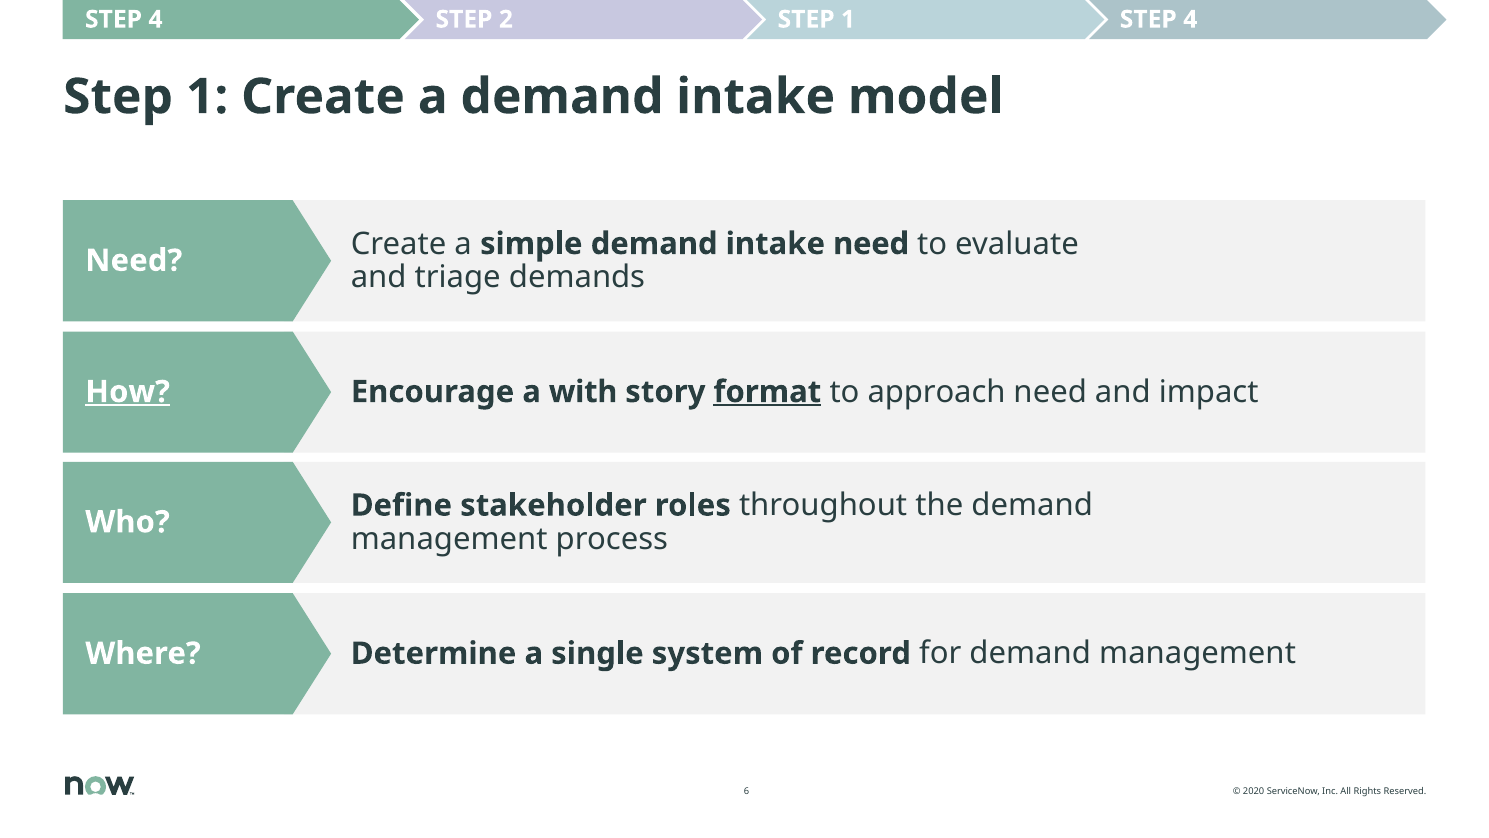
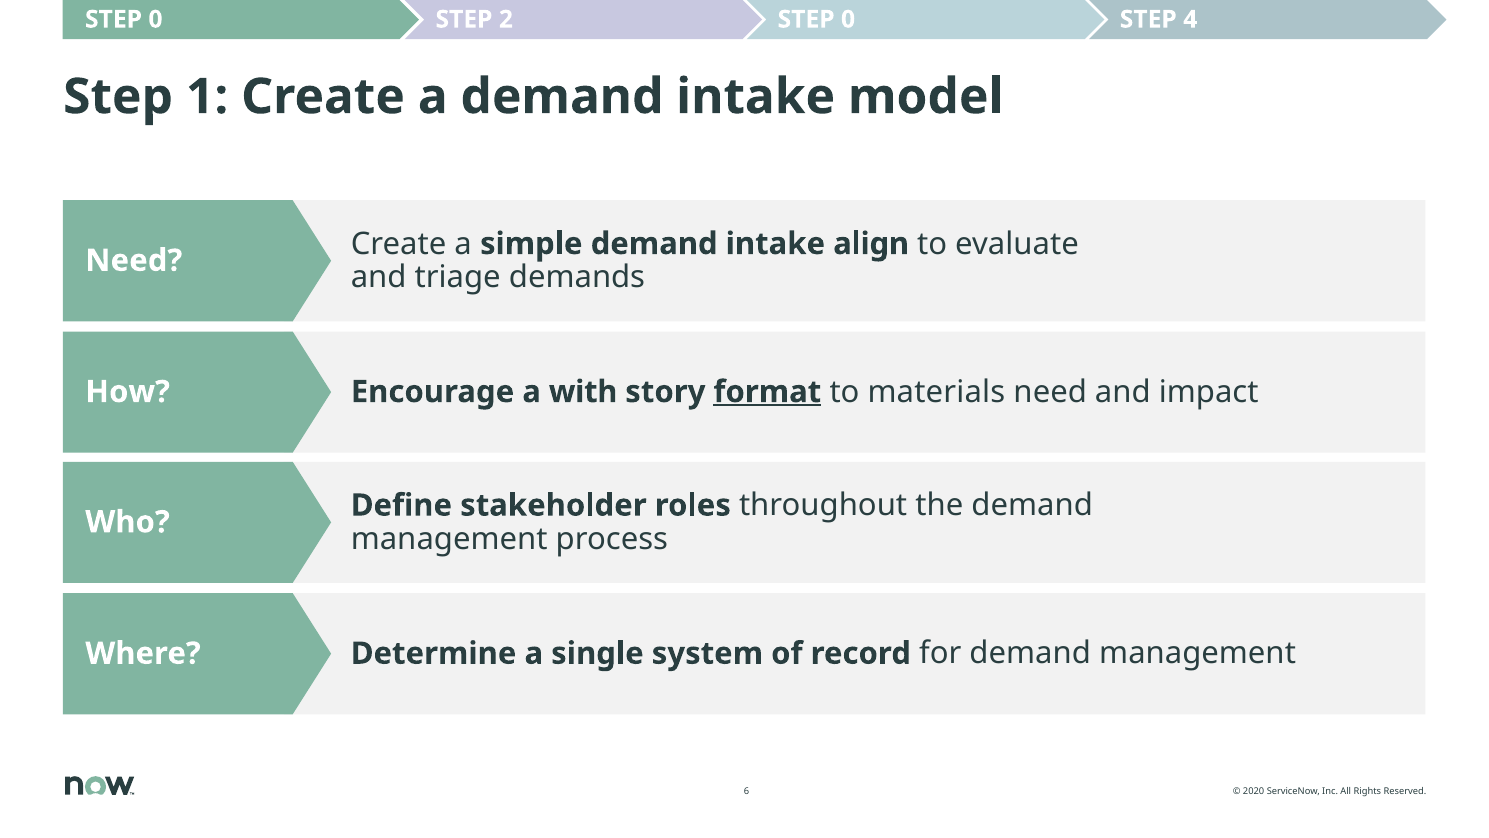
4 at (155, 19): 4 -> 0
2 STEP 1: 1 -> 0
intake need: need -> align
How underline: present -> none
approach: approach -> materials
